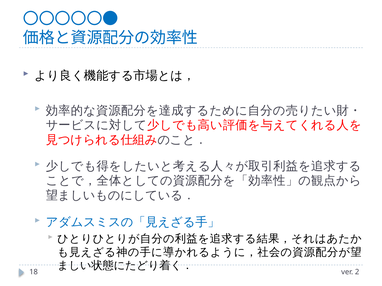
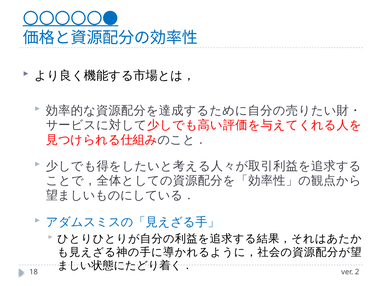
〇〇〇〇〇● underline: none -> present
